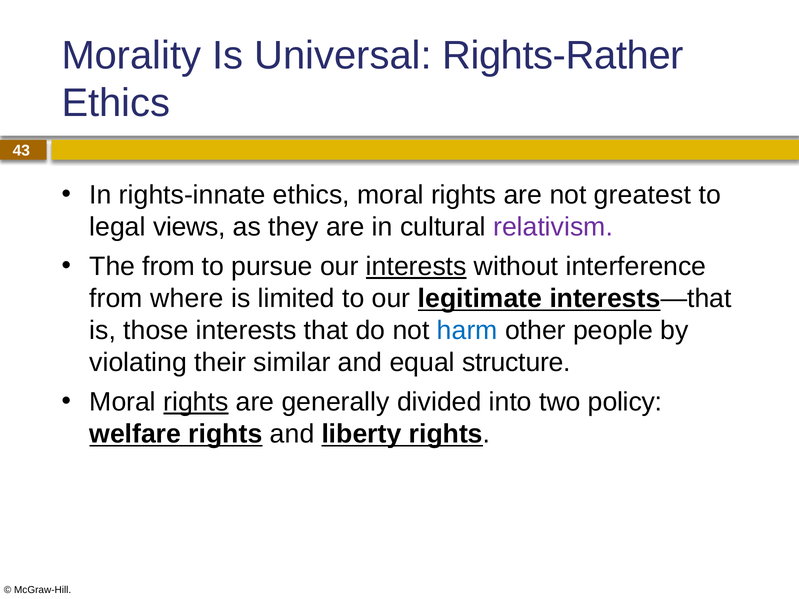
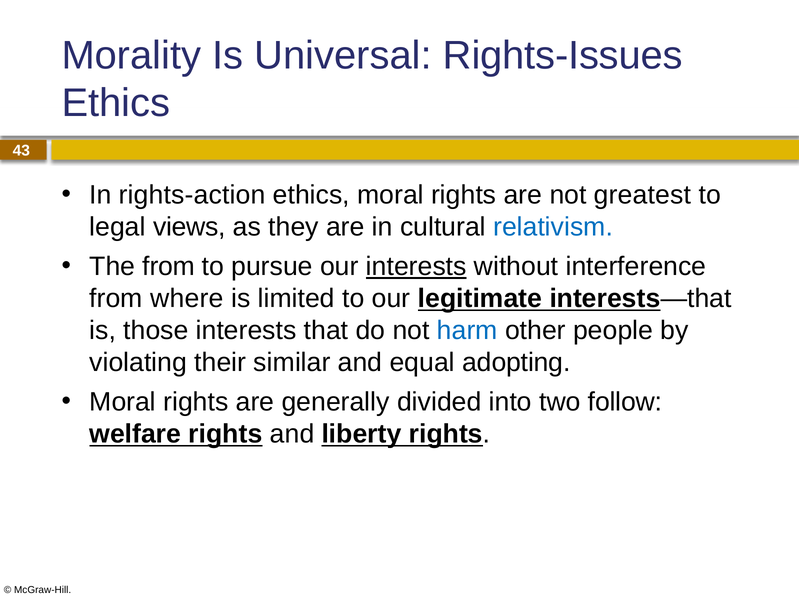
Rights-Rather: Rights-Rather -> Rights-Issues
rights-innate: rights-innate -> rights-action
relativism colour: purple -> blue
structure: structure -> adopting
rights at (196, 402) underline: present -> none
policy: policy -> follow
